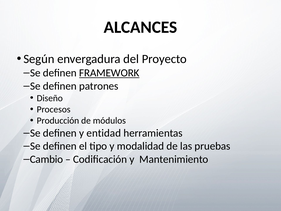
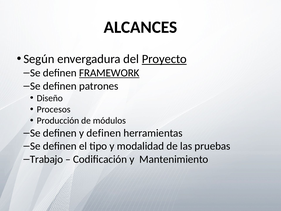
Proyecto underline: none -> present
y entidad: entidad -> definen
Cambio: Cambio -> Trabajo
